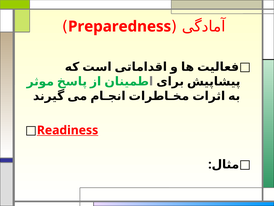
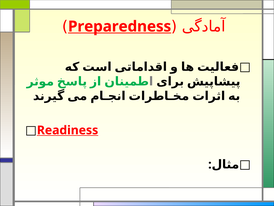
Preparedness underline: none -> present
